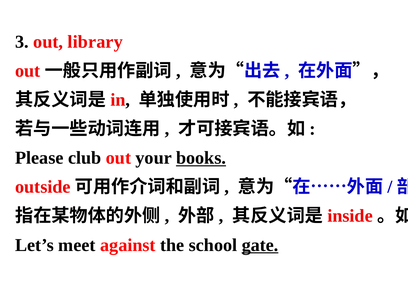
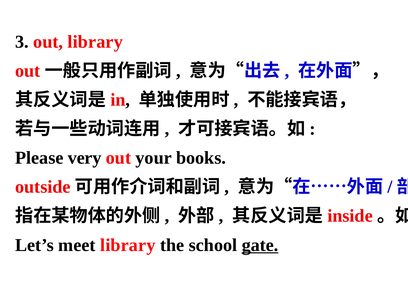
club: club -> very
books underline: present -> none
meet against: against -> library
